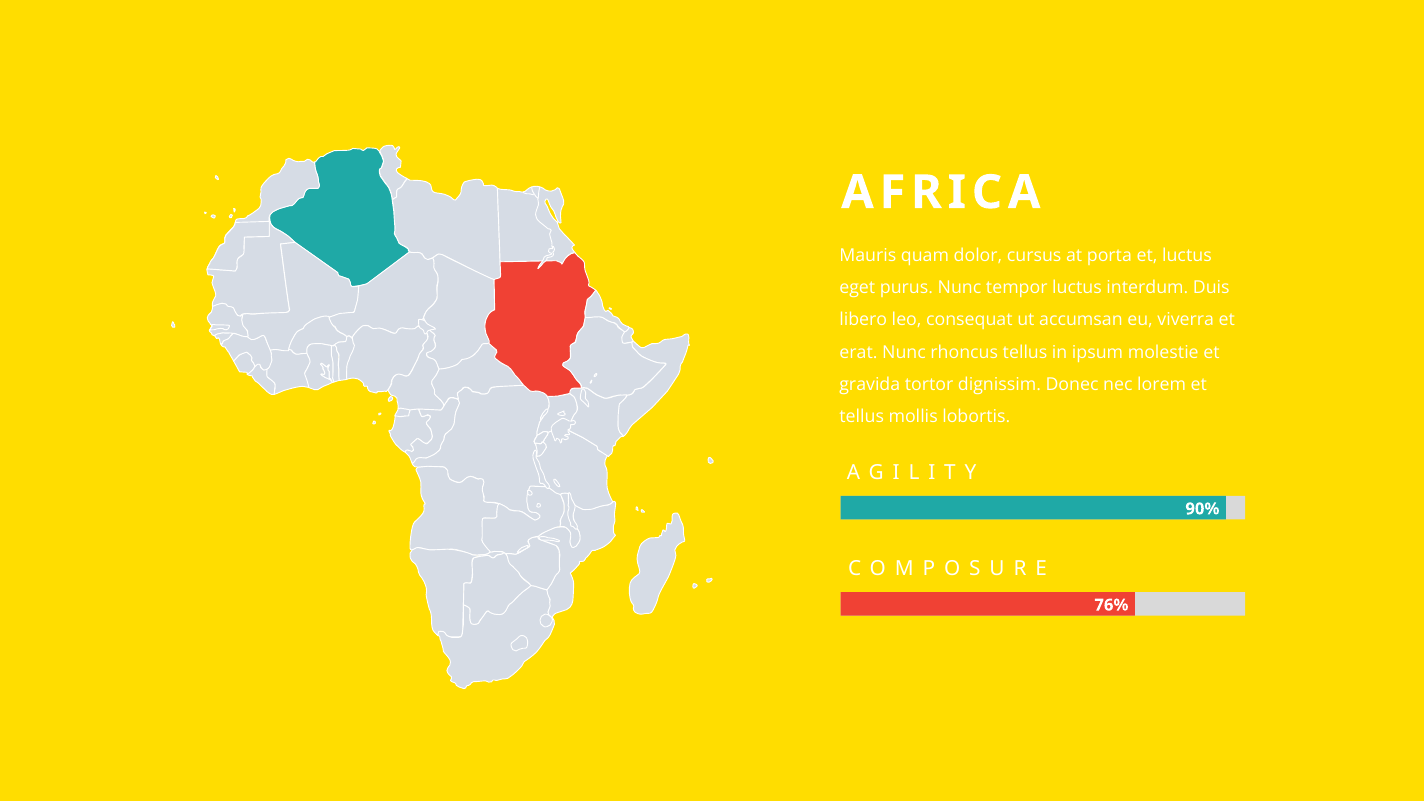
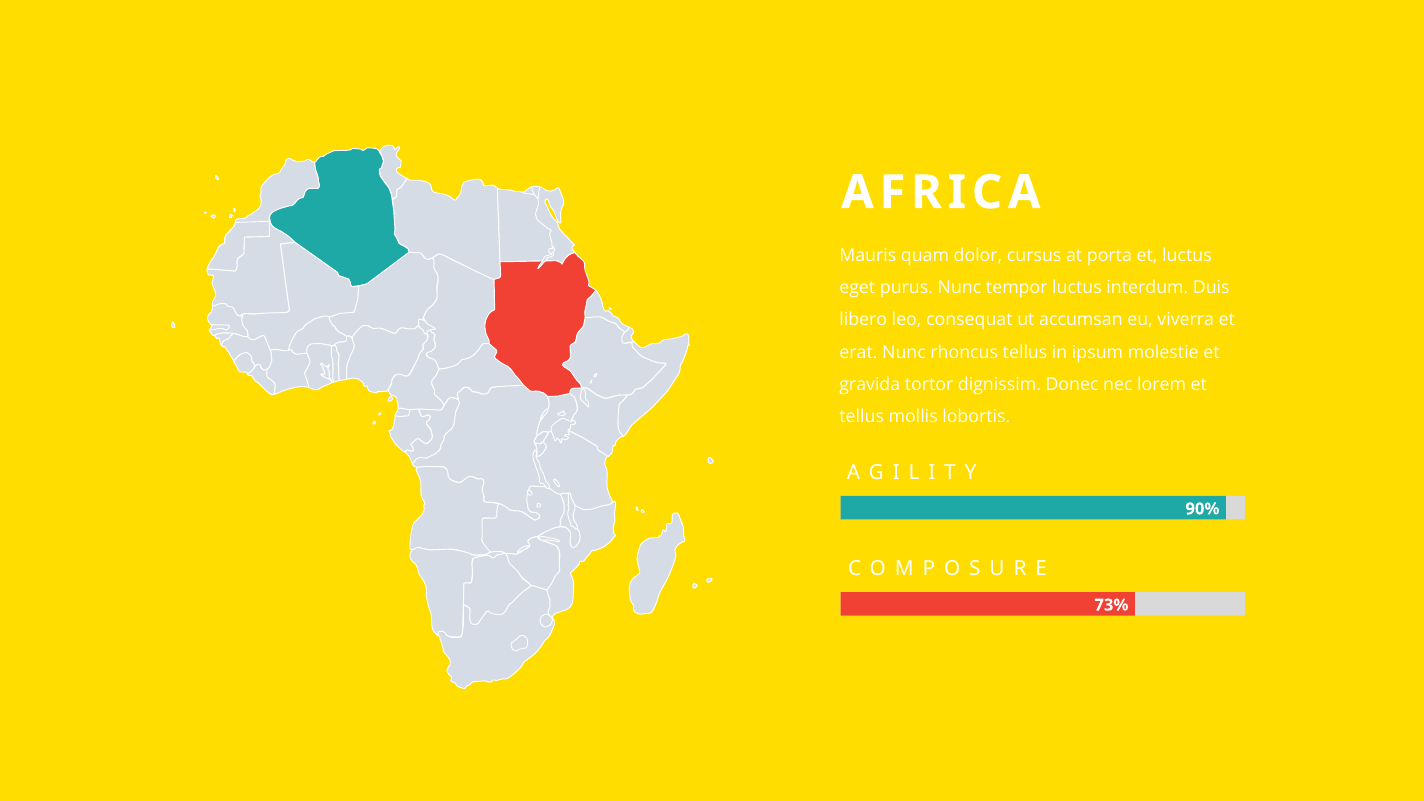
76%: 76% -> 73%
